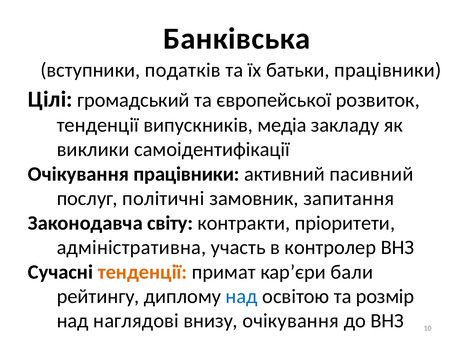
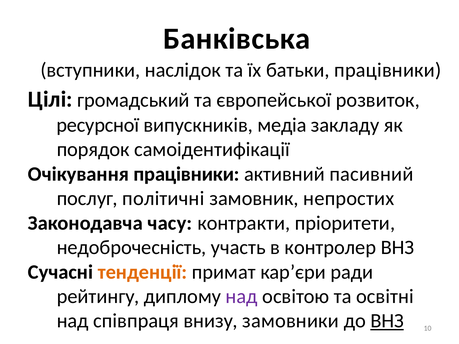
податків: податків -> наслідок
тенденції at (98, 125): тенденції -> ресурсної
виклики: виклики -> порядок
запитання: запитання -> непростих
світу: світу -> часу
адміністративна: адміністративна -> недоброчесність
бали: бали -> ради
над at (242, 297) colour: blue -> purple
розмір: розмір -> освітні
наглядові: наглядові -> співпраця
внизу очікування: очікування -> замовники
ВНЗ at (387, 321) underline: none -> present
